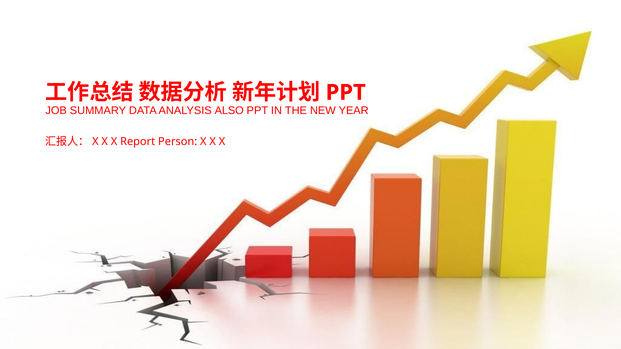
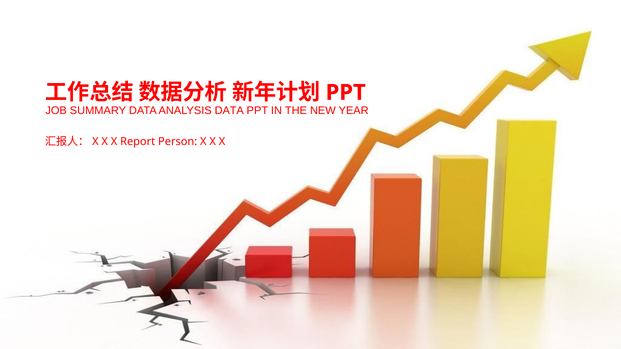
ANALYSIS ALSO: ALSO -> DATA
